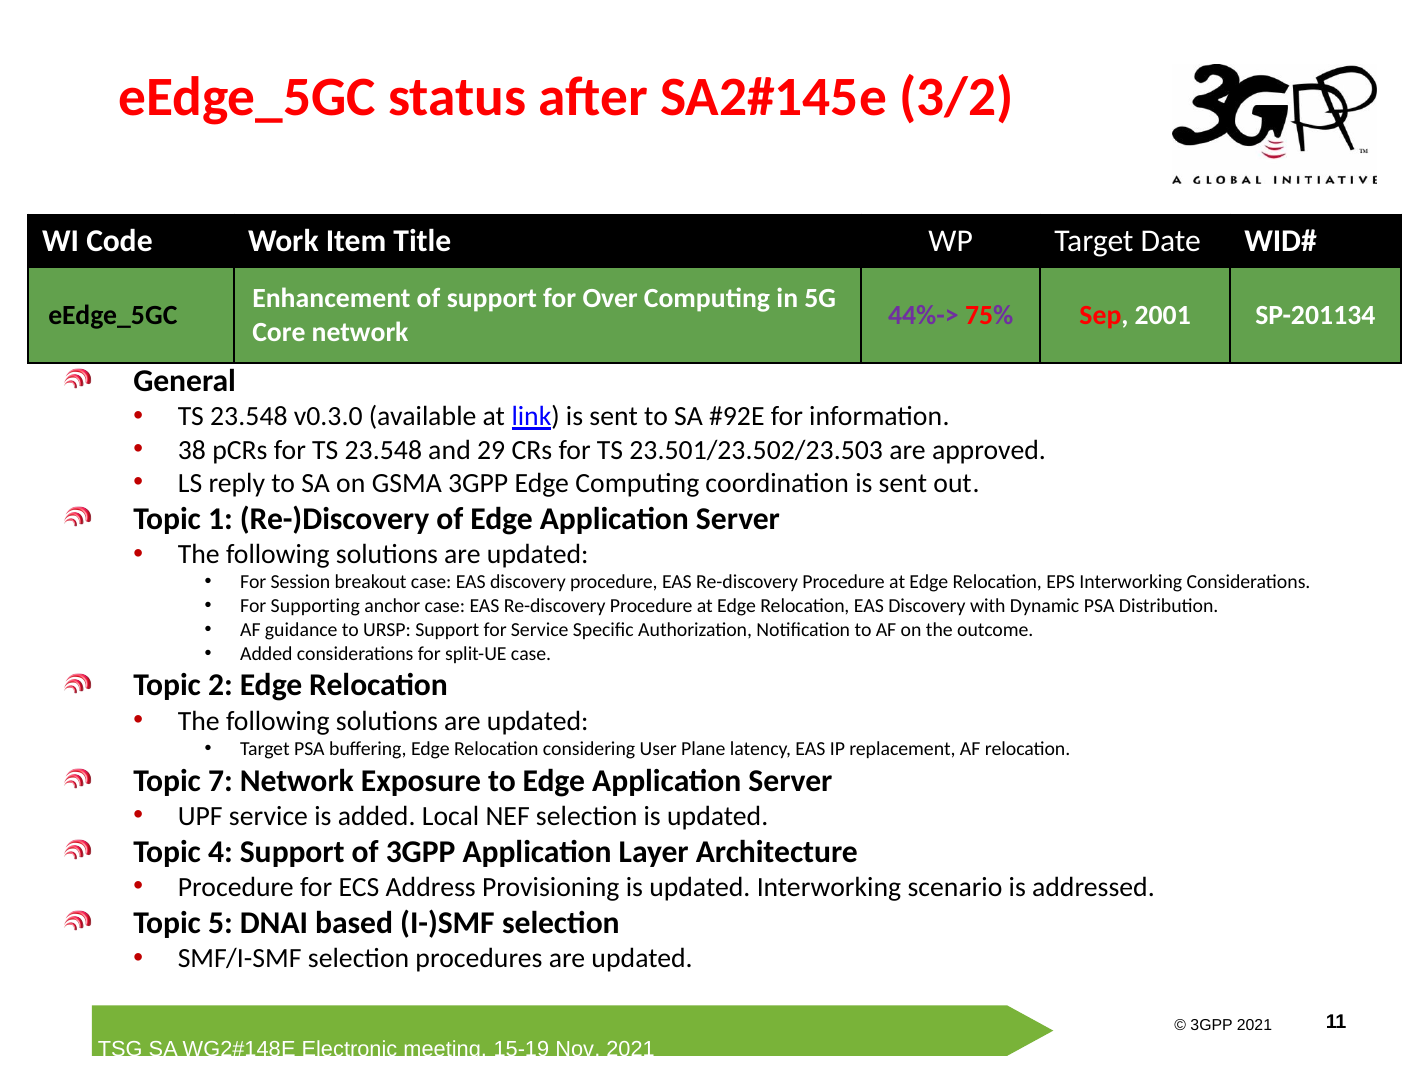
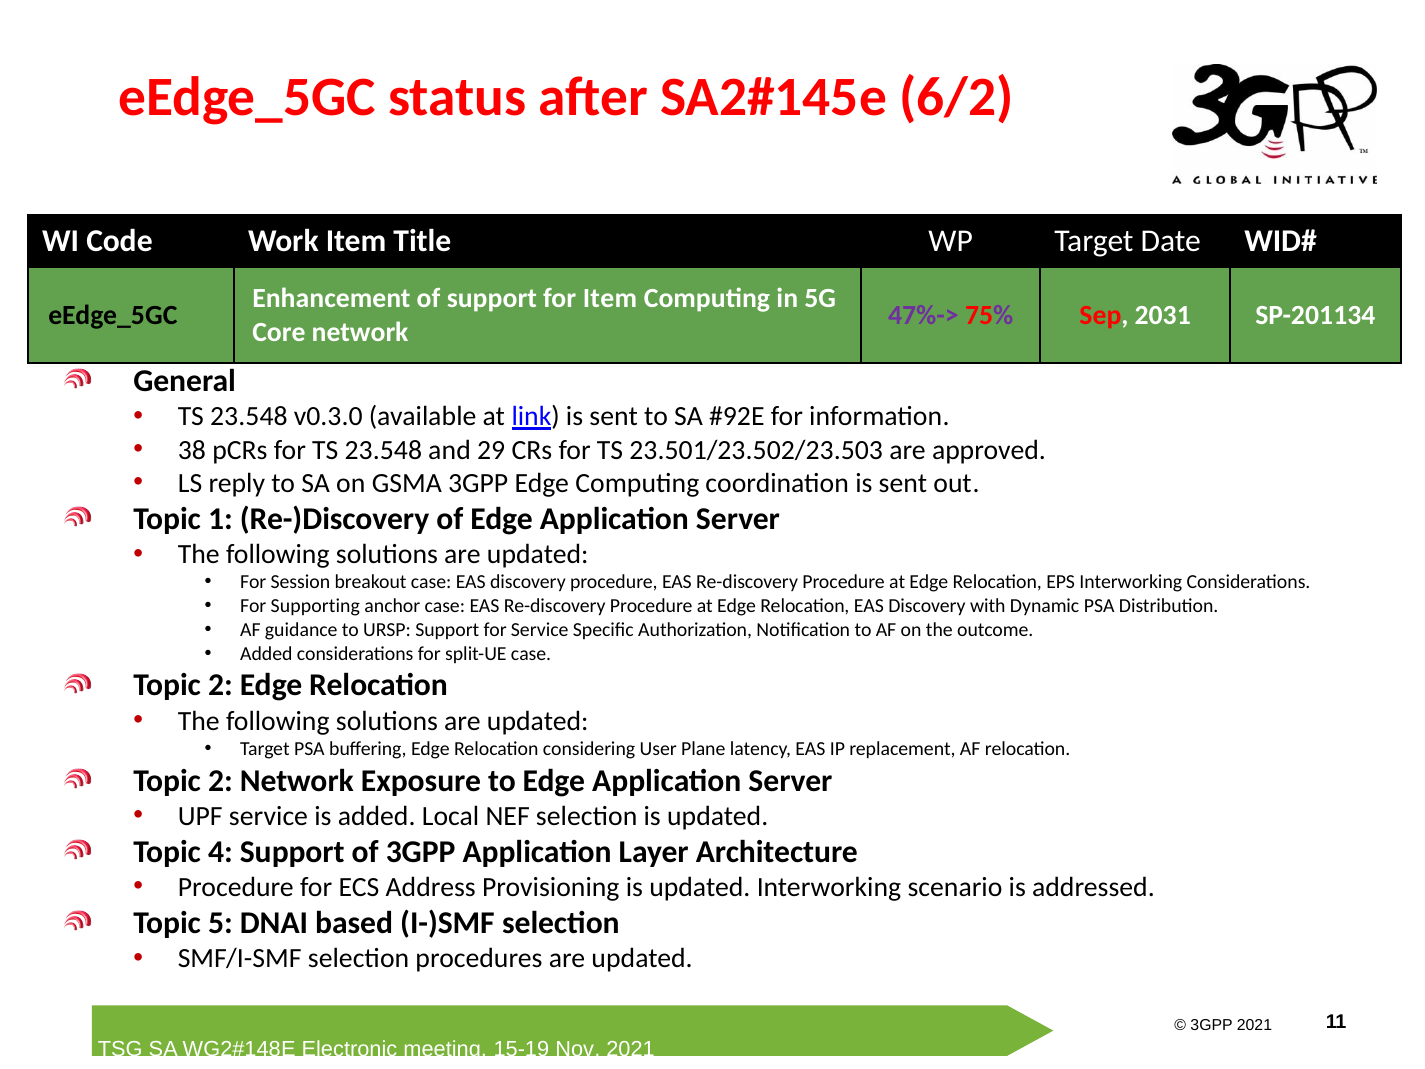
3/2: 3/2 -> 6/2
for Over: Over -> Item
44%->: 44%-> -> 47%->
2001: 2001 -> 2031
7 at (220, 780): 7 -> 2
